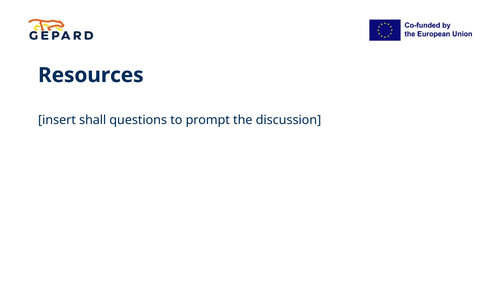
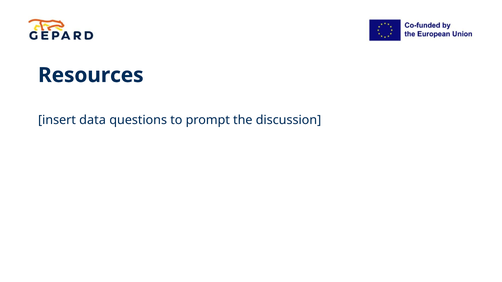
shall: shall -> data
